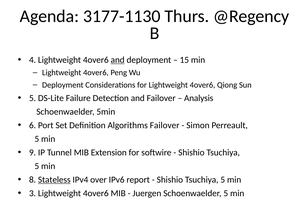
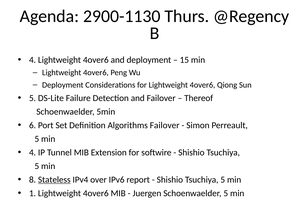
3177-1130: 3177-1130 -> 2900-1130
and at (118, 60) underline: present -> none
Analysis: Analysis -> Thereof
9 at (32, 152): 9 -> 4
3: 3 -> 1
